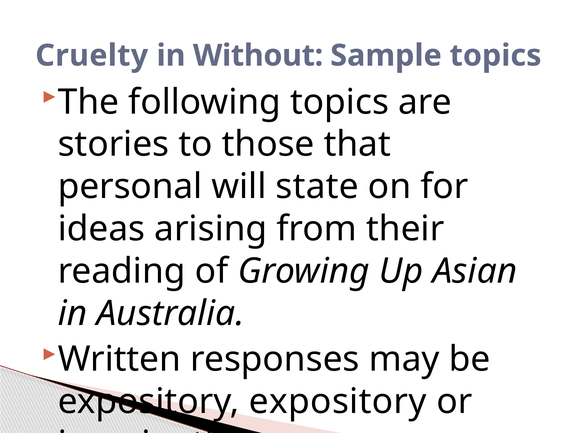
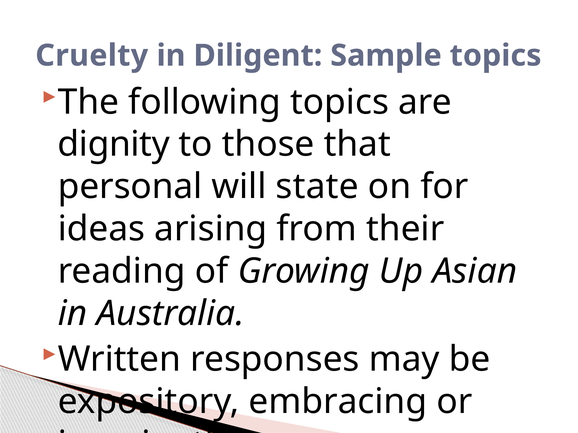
Without: Without -> Diligent
stories: stories -> dignity
expository expository: expository -> embracing
